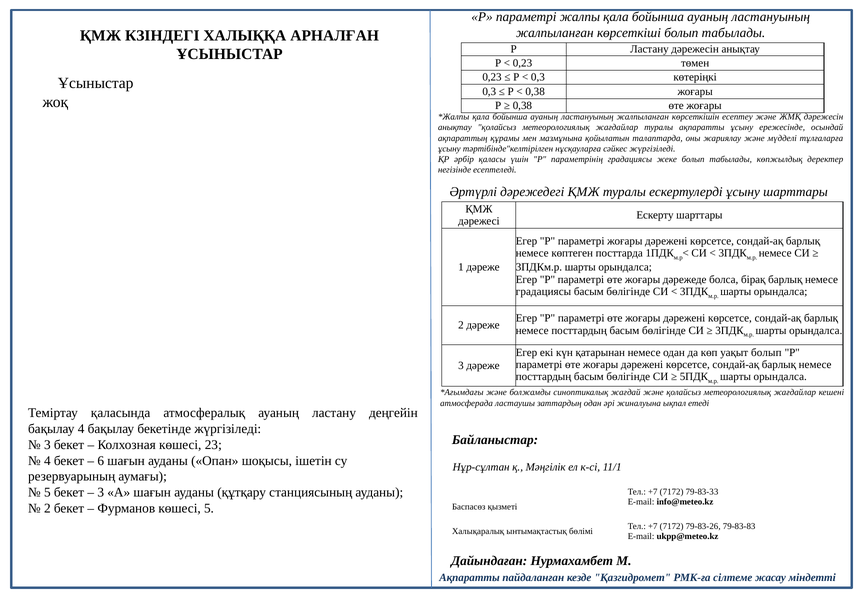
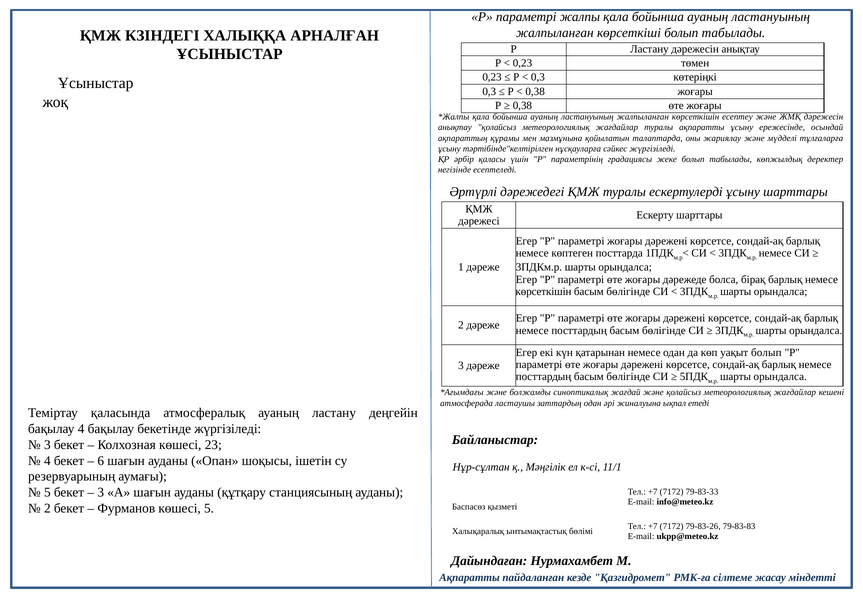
градациясы at (543, 291): градациясы -> көрсеткішін
